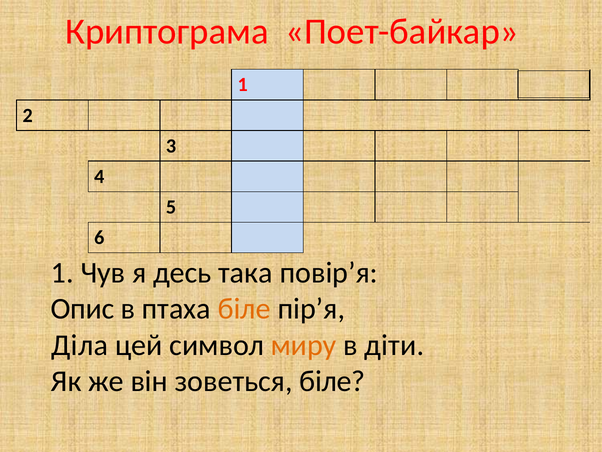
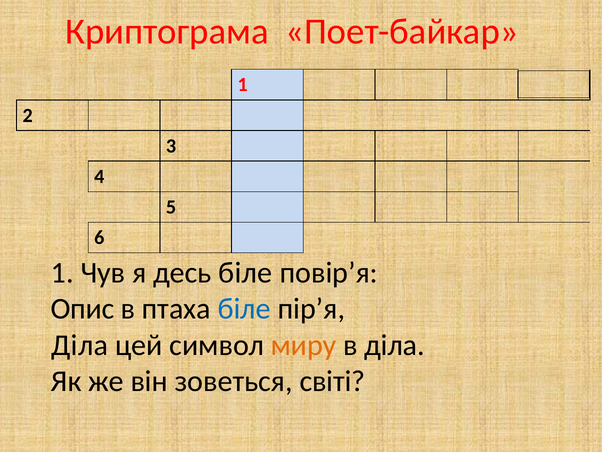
десь така: така -> біле
біле at (244, 309) colour: orange -> blue
в діти: діти -> діла
зоветься біле: біле -> світі
